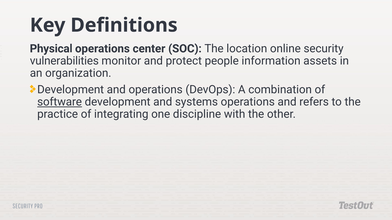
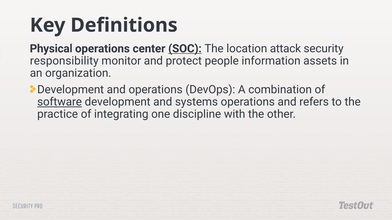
SOC underline: none -> present
online: online -> attack
vulnerabilities: vulnerabilities -> responsibility
